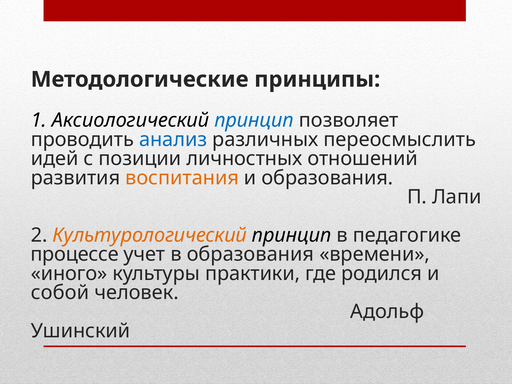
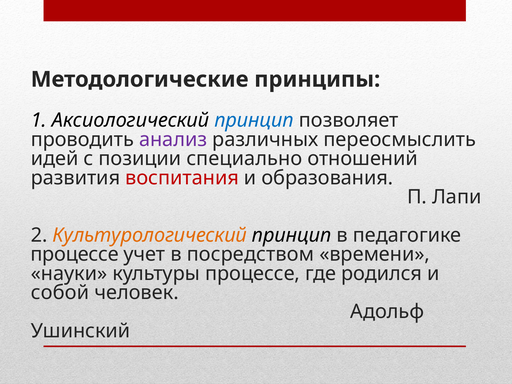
анализ colour: blue -> purple
личностных: личностных -> специально
воспитания colour: orange -> red
в образования: образования -> посредством
иного: иного -> науки
культуры практики: практики -> процессе
